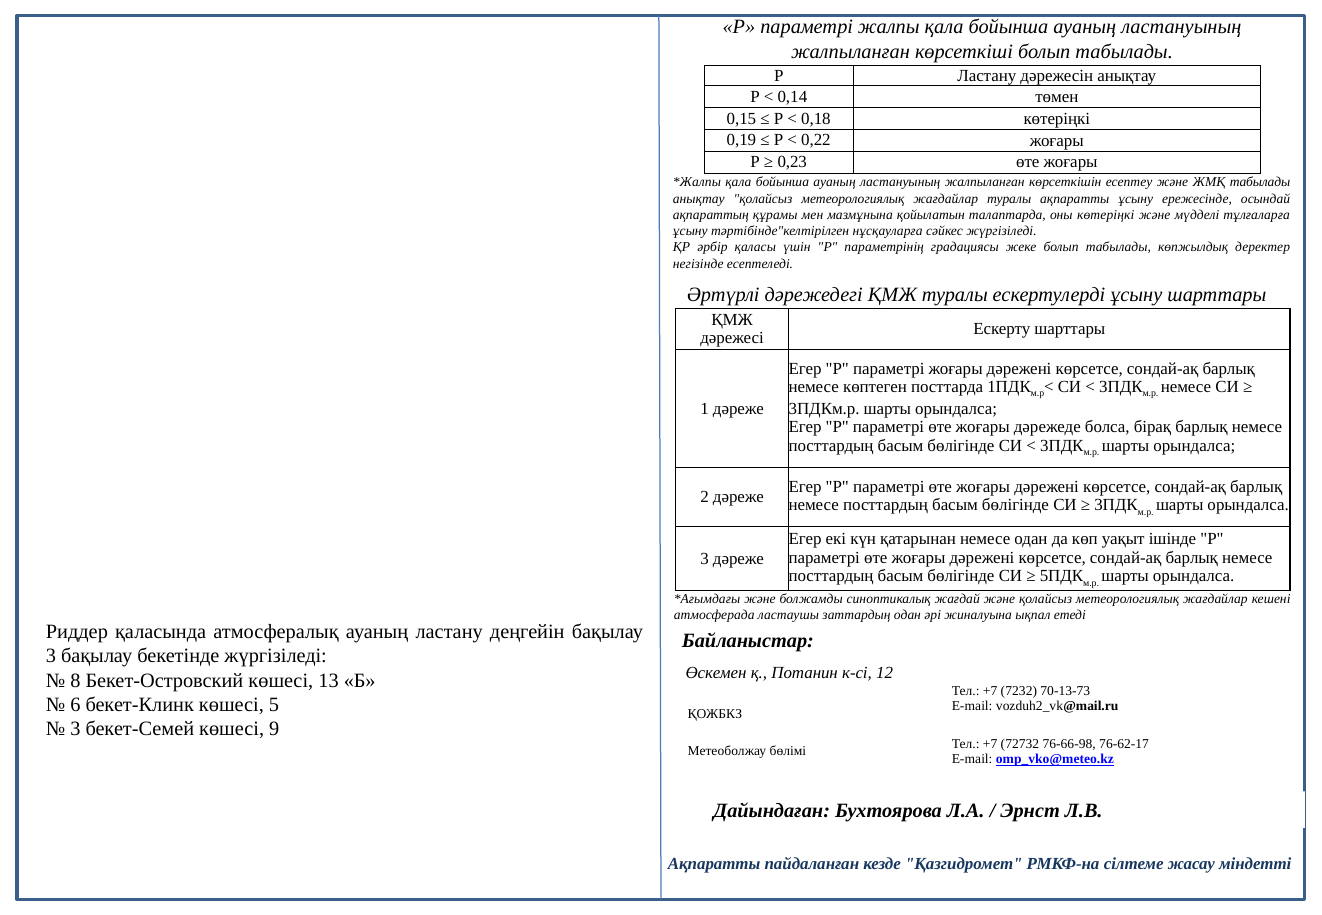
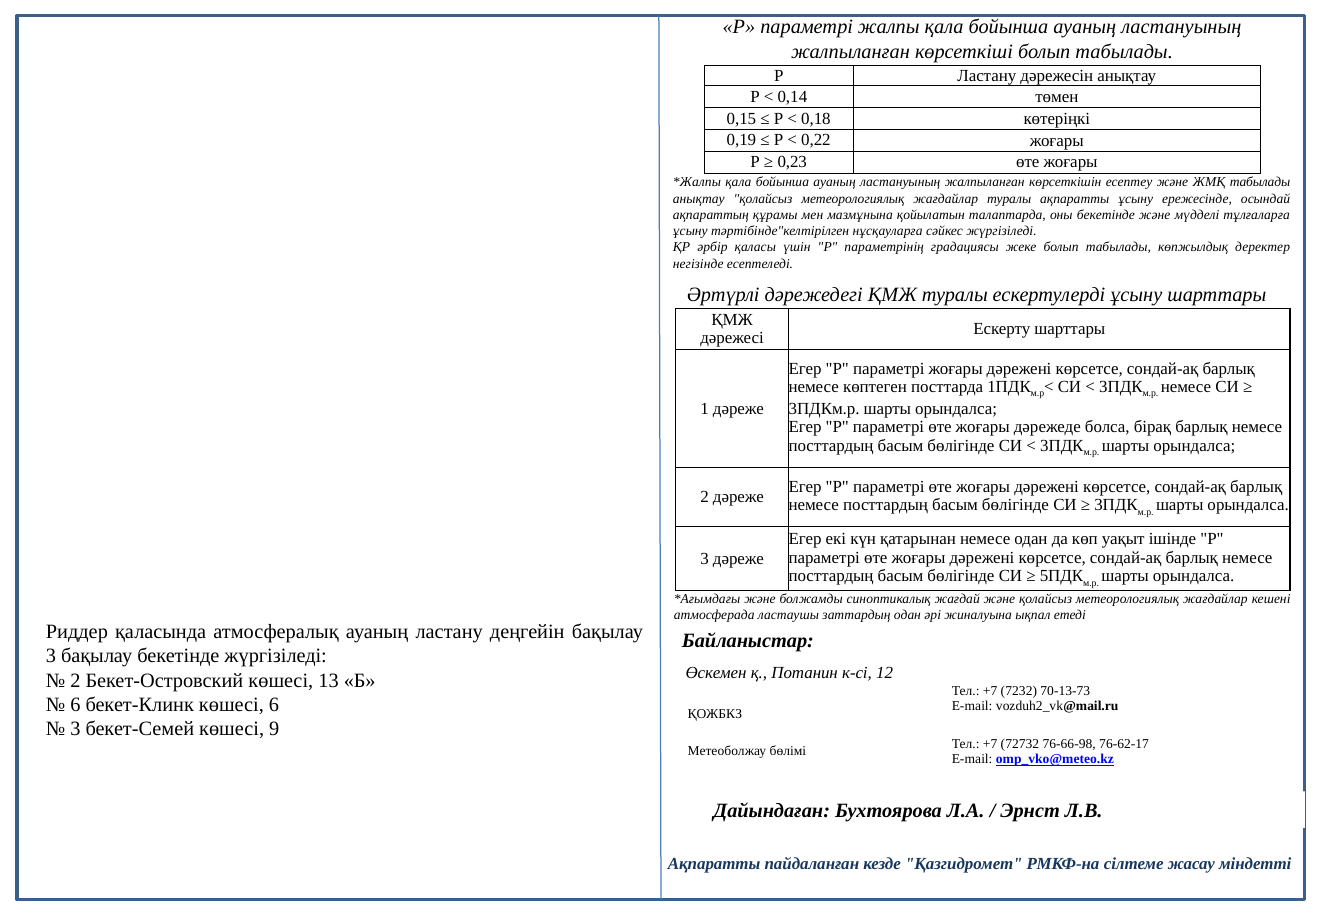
оны көтеріңкі: көтеріңкі -> бекетінде
8 at (75, 681): 8 -> 2
көшесі 5: 5 -> 6
